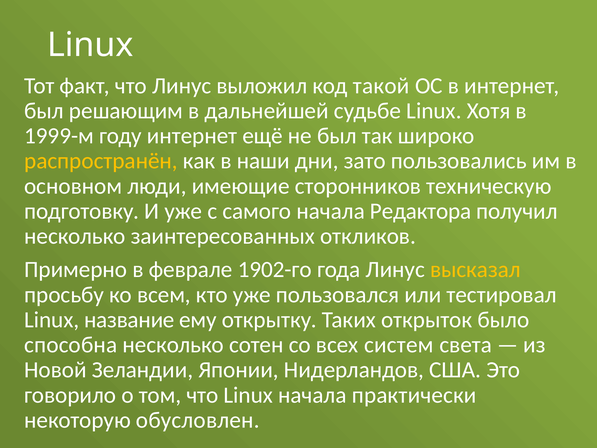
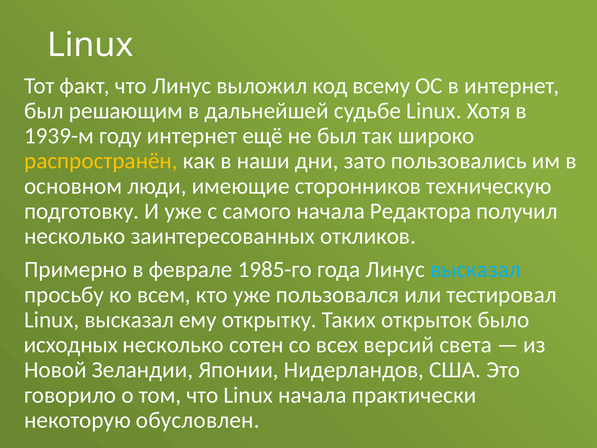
такой: такой -> всему
1999-м: 1999-м -> 1939-м
1902-го: 1902-го -> 1985-го
высказал at (475, 269) colour: yellow -> light blue
Linux название: название -> высказал
способна: способна -> исходных
систем: систем -> версий
